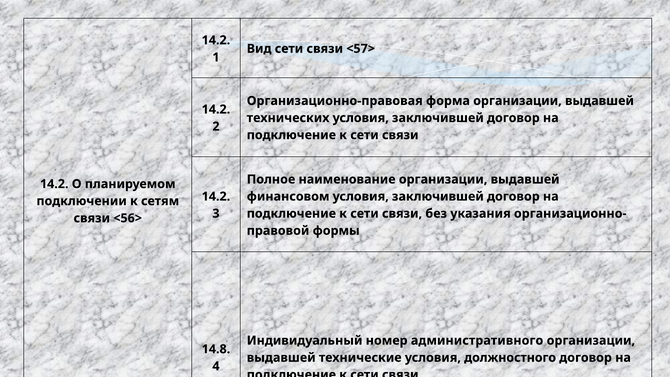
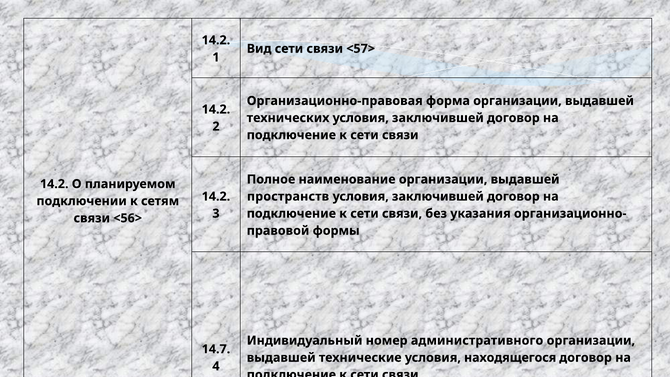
финансовом: финансовом -> пространств
14.8: 14.8 -> 14.7
должностного: должностного -> находящегося
